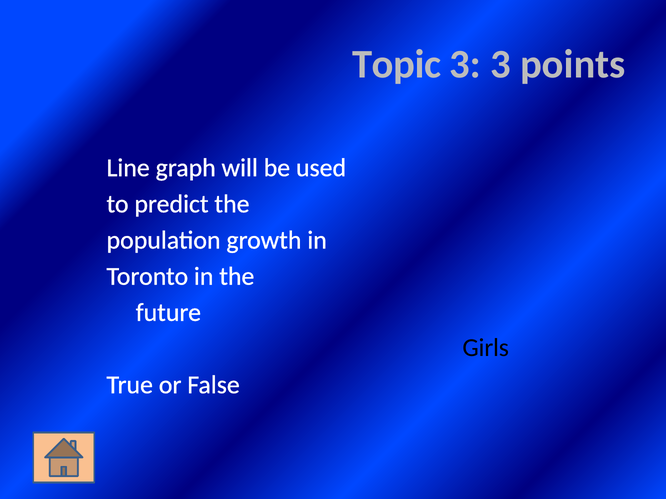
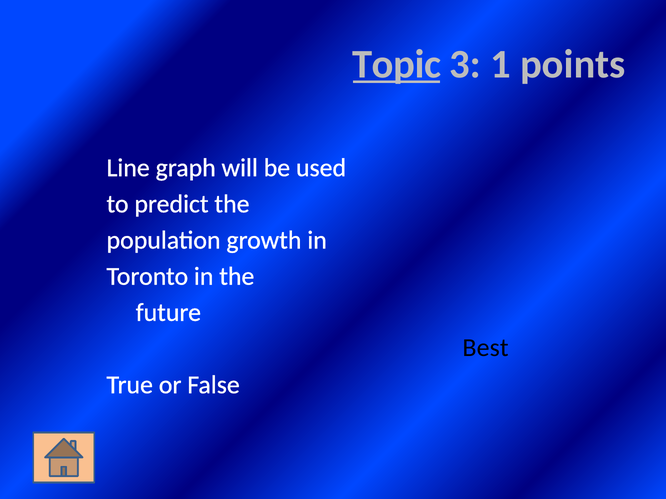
Topic underline: none -> present
3 3: 3 -> 1
Girls: Girls -> Best
